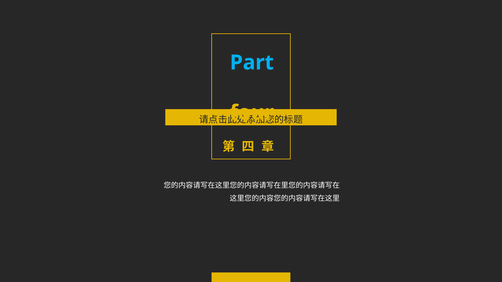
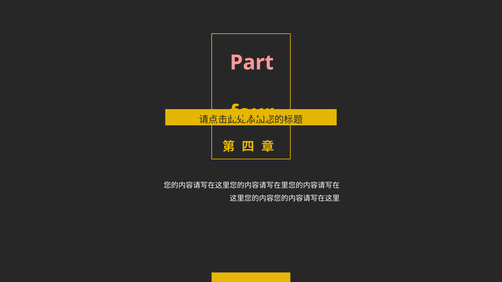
Part colour: light blue -> pink
